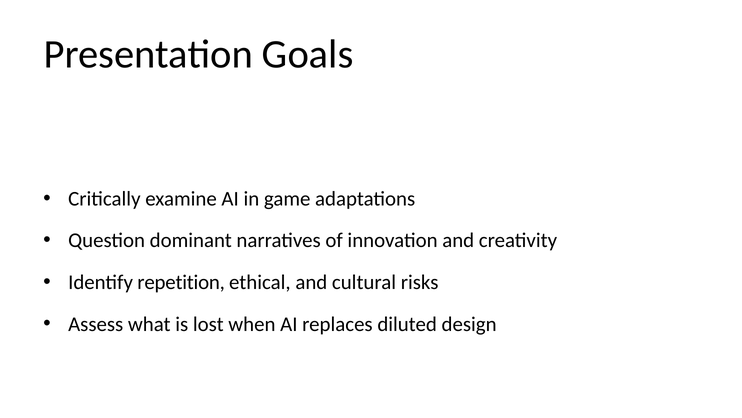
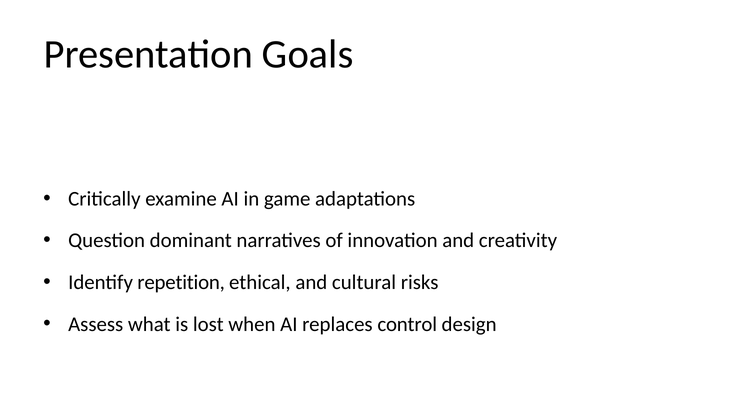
diluted: diluted -> control
